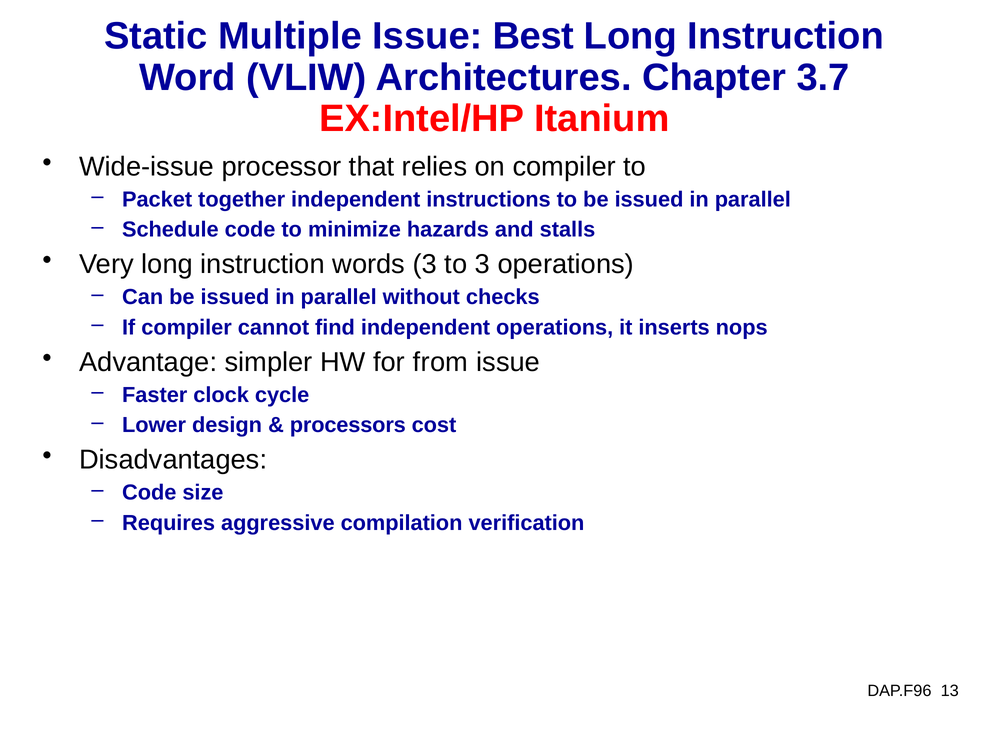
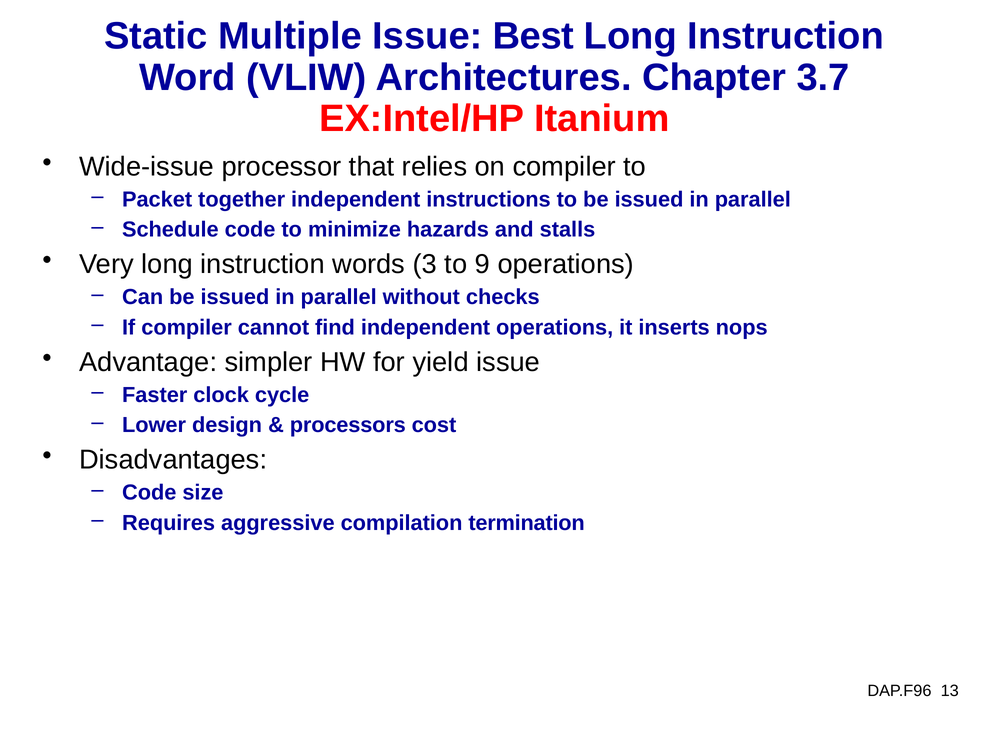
to 3: 3 -> 9
from: from -> yield
verification: verification -> termination
